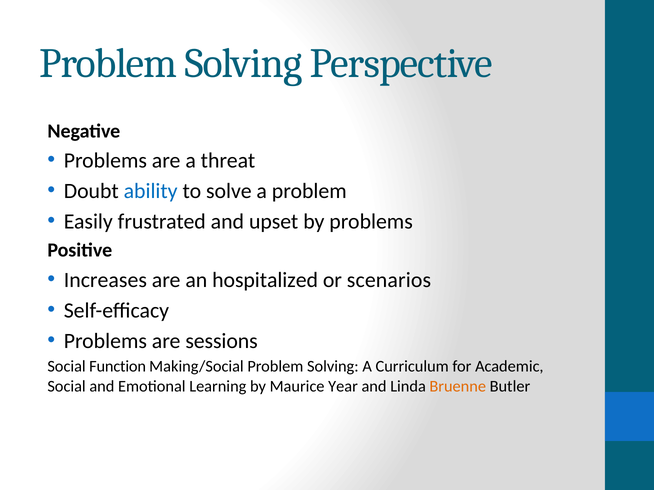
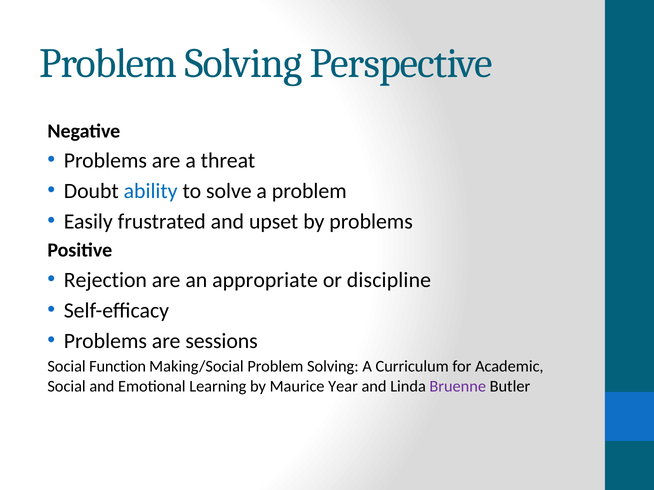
Increases: Increases -> Rejection
hospitalized: hospitalized -> appropriate
scenarios: scenarios -> discipline
Bruenne colour: orange -> purple
